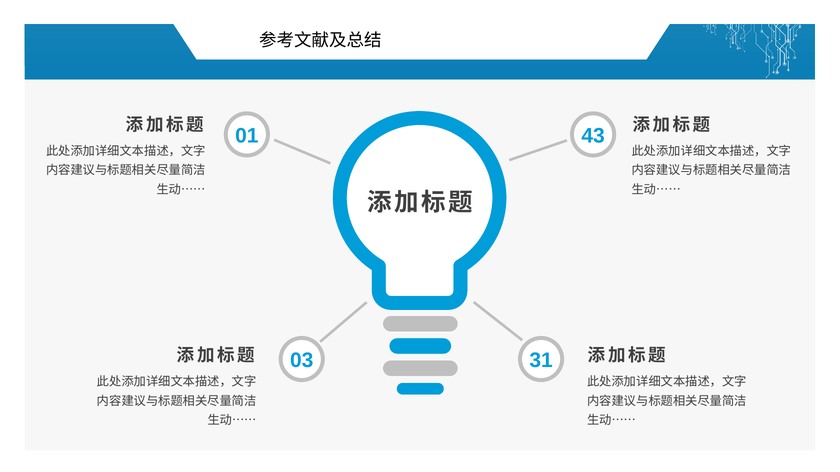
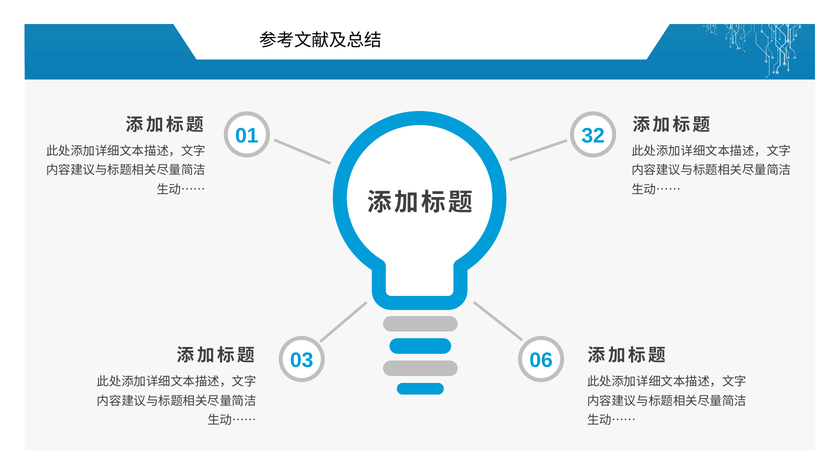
43: 43 -> 32
31: 31 -> 06
